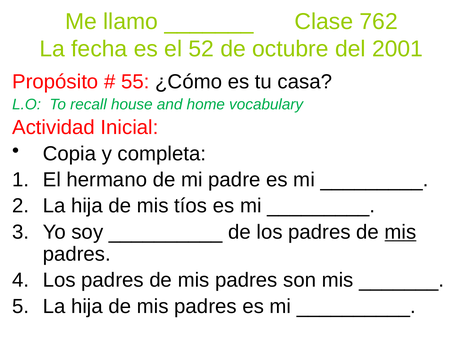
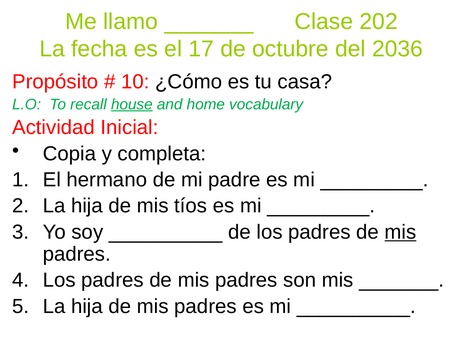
762: 762 -> 202
52: 52 -> 17
2001: 2001 -> 2036
55: 55 -> 10
house underline: none -> present
